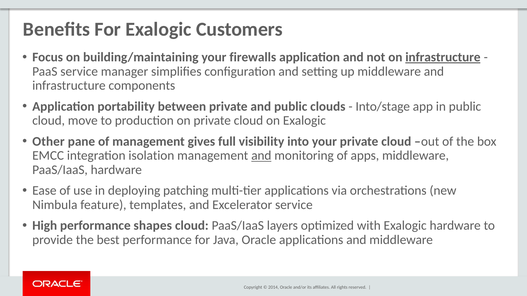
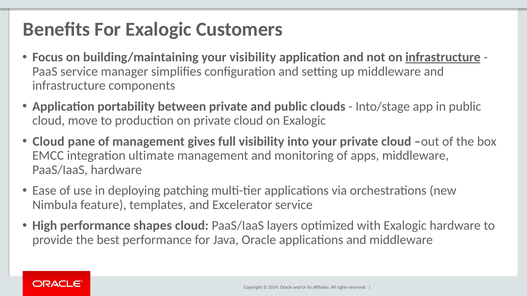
your firewalls: firewalls -> visibility
Other at (48, 142): Other -> Cloud
isolation: isolation -> ultimate
and at (261, 156) underline: present -> none
